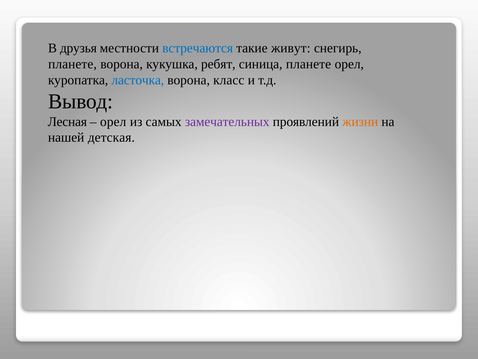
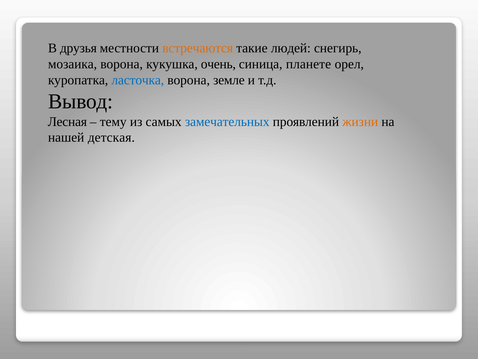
встречаются colour: blue -> orange
живут: живут -> людей
планете at (72, 64): планете -> мозаика
ребят: ребят -> очень
класс: класс -> земле
орел at (113, 121): орел -> тему
замечательных colour: purple -> blue
